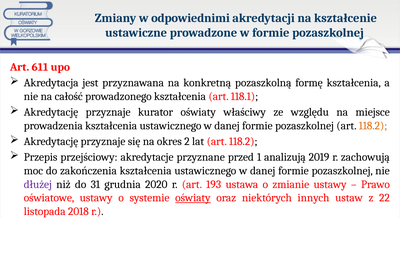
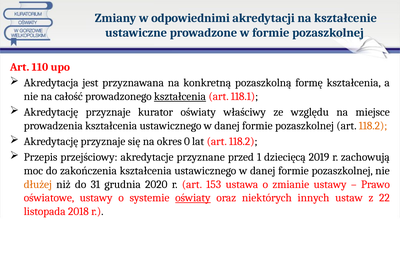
611: 611 -> 110
kształcenia at (180, 96) underline: none -> present
2: 2 -> 0
analizują: analizują -> dziecięcą
dłużej colour: purple -> orange
193: 193 -> 153
